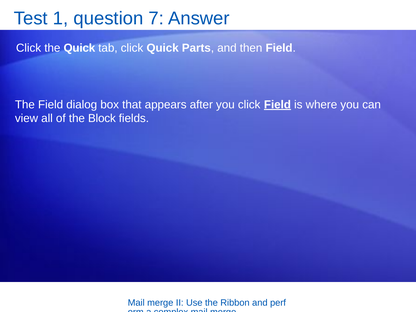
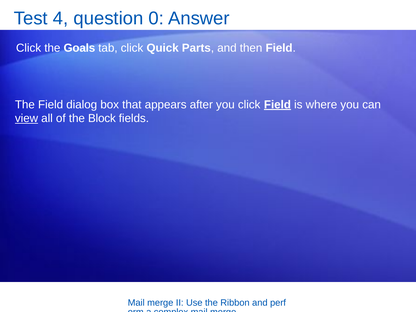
1: 1 -> 4
7: 7 -> 0
the Quick: Quick -> Goals
view underline: none -> present
